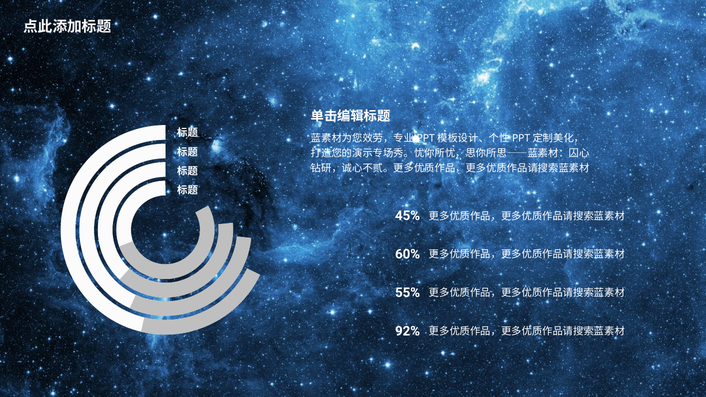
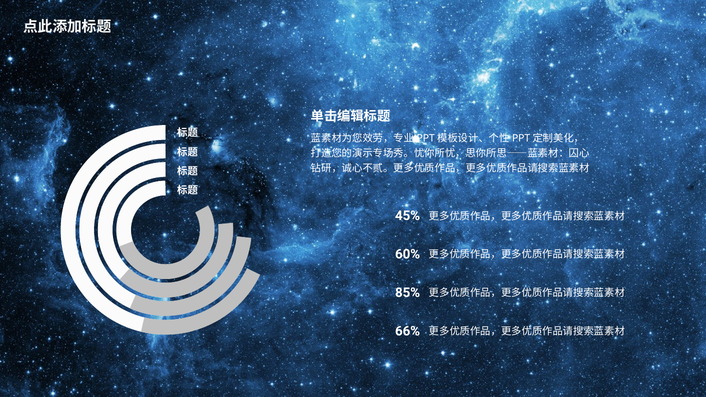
55%: 55% -> 85%
92%: 92% -> 66%
